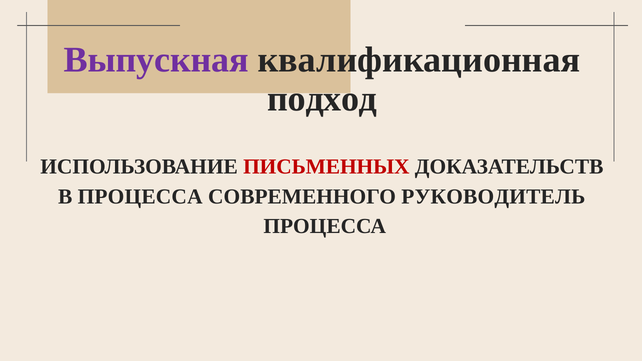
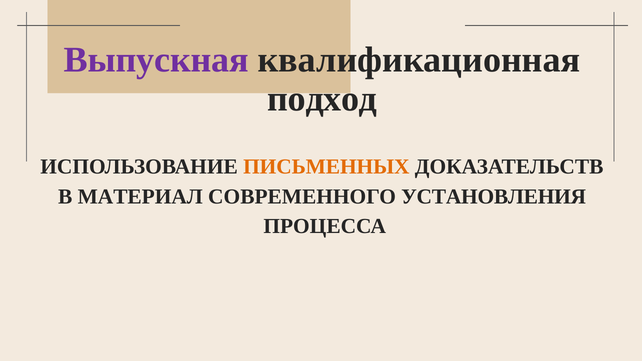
ПИСЬМЕННЫХ colour: red -> orange
В ПРОЦЕССА: ПРОЦЕССА -> МАТЕРИАЛ
РУКОВОДИТЕЛЬ: РУКОВОДИТЕЛЬ -> УСТАНОВЛЕНИЯ
